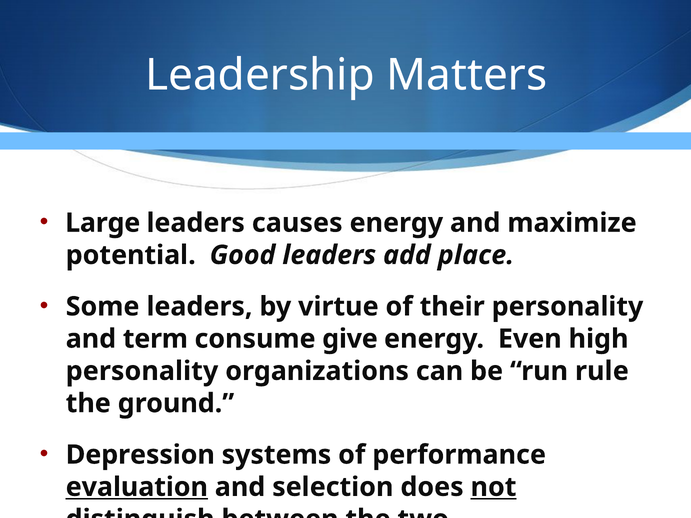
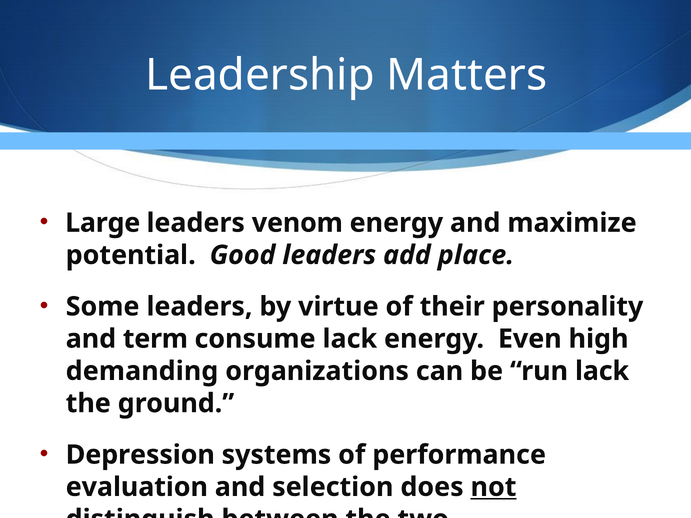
causes: causes -> venom
consume give: give -> lack
personality at (142, 371): personality -> demanding
run rule: rule -> lack
evaluation underline: present -> none
